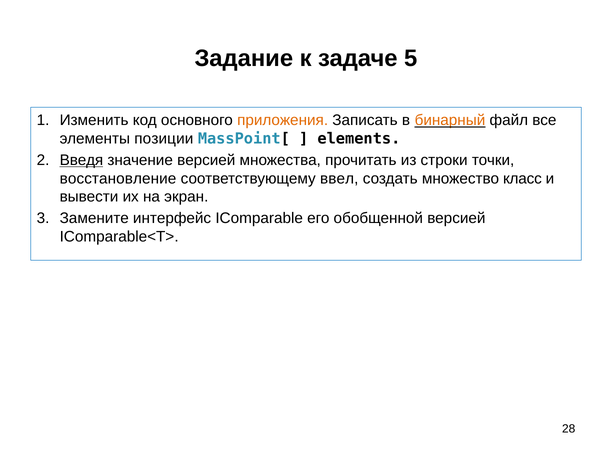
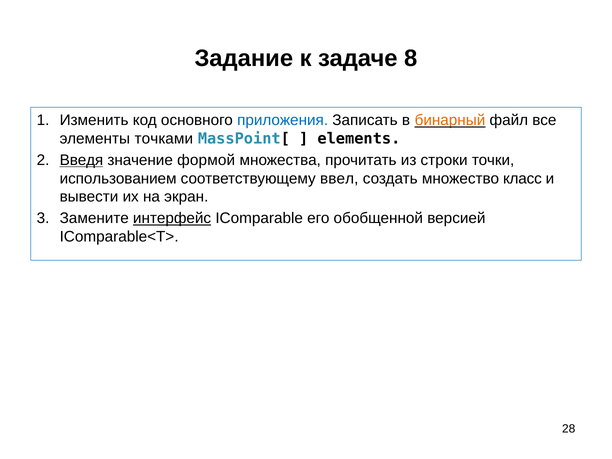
5: 5 -> 8
приложения colour: orange -> blue
позиции: позиции -> точками
значение версией: версией -> формой
восстановление: восстановление -> использованием
интерфейс underline: none -> present
